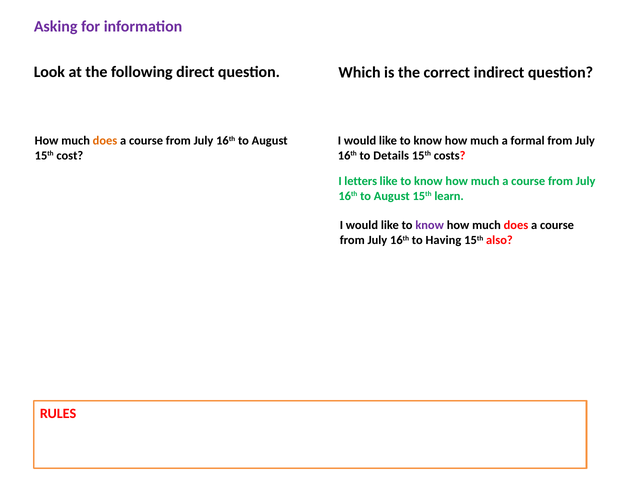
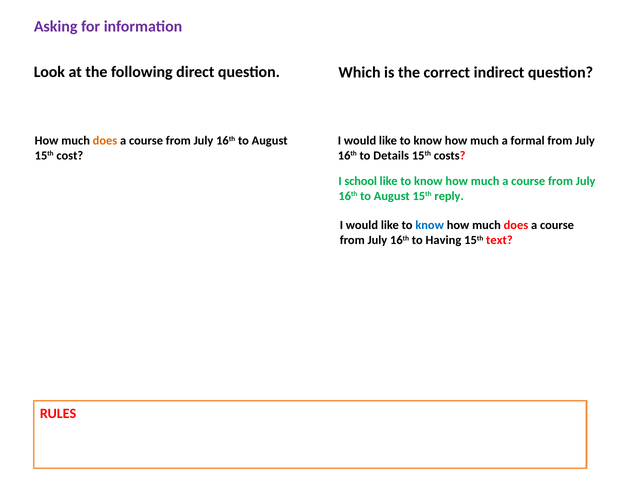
letters: letters -> school
learn: learn -> reply
know at (430, 226) colour: purple -> blue
also: also -> text
